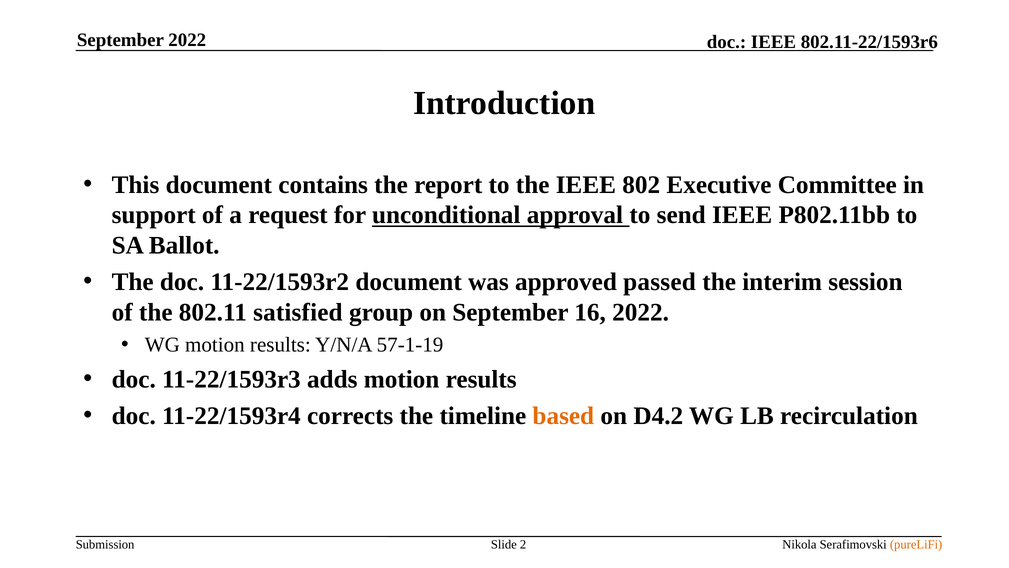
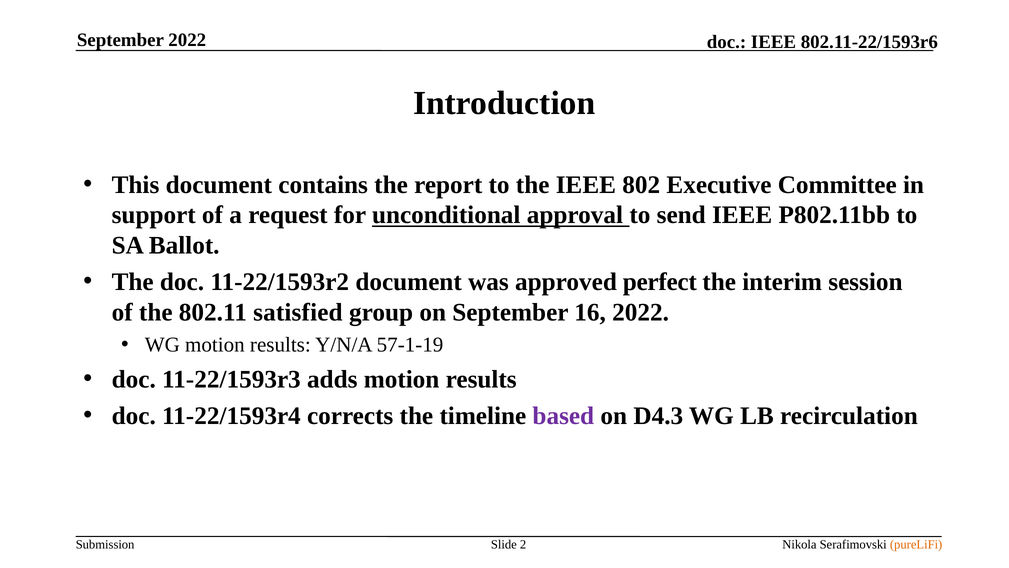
passed: passed -> perfect
based colour: orange -> purple
D4.2: D4.2 -> D4.3
